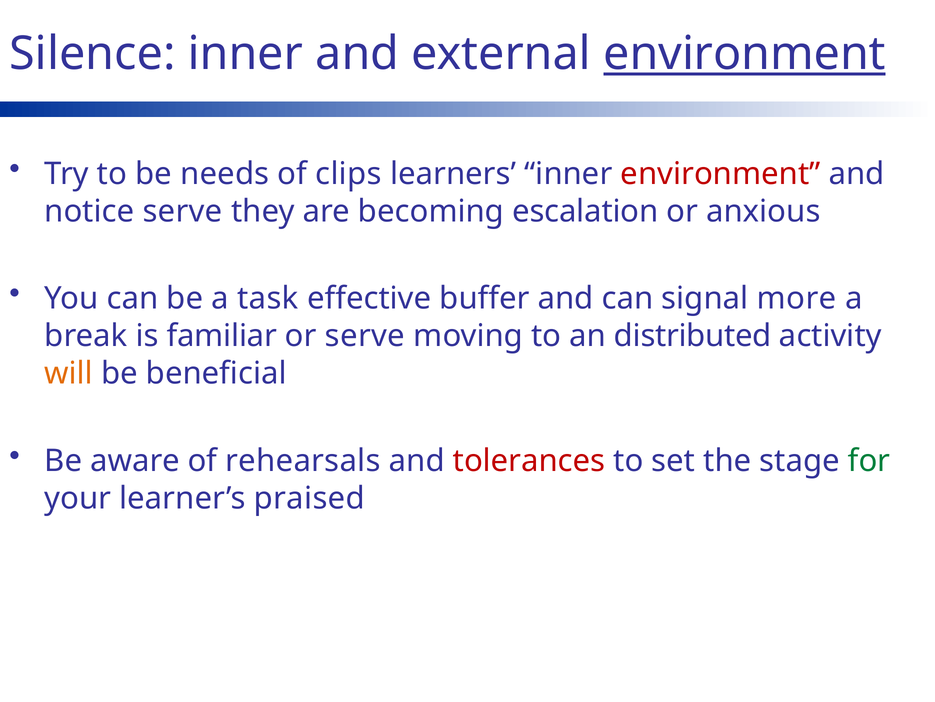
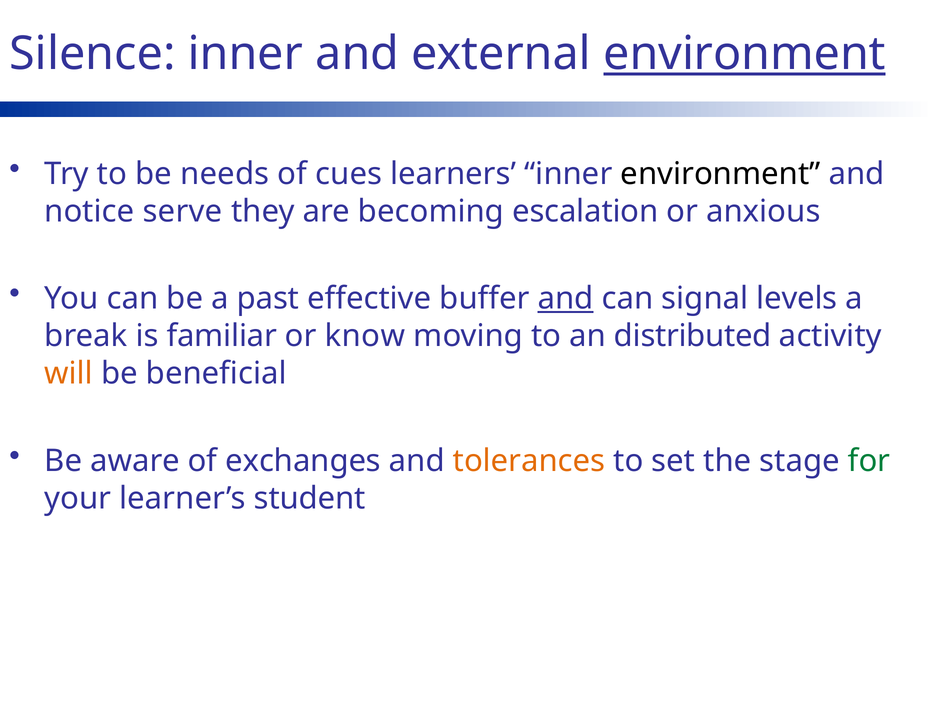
clips: clips -> cues
environment at (721, 174) colour: red -> black
task: task -> past
and at (566, 298) underline: none -> present
more: more -> levels
or serve: serve -> know
rehearsals: rehearsals -> exchanges
tolerances colour: red -> orange
praised: praised -> student
